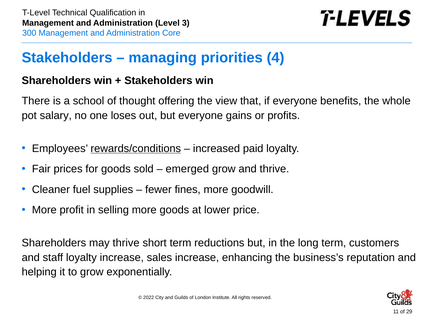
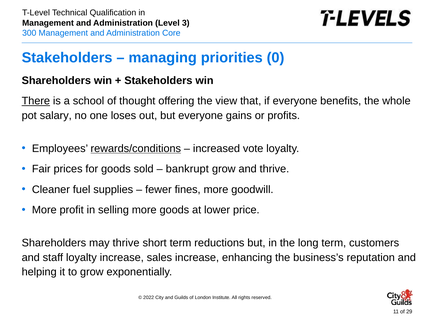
4: 4 -> 0
There underline: none -> present
paid: paid -> vote
emerged: emerged -> bankrupt
